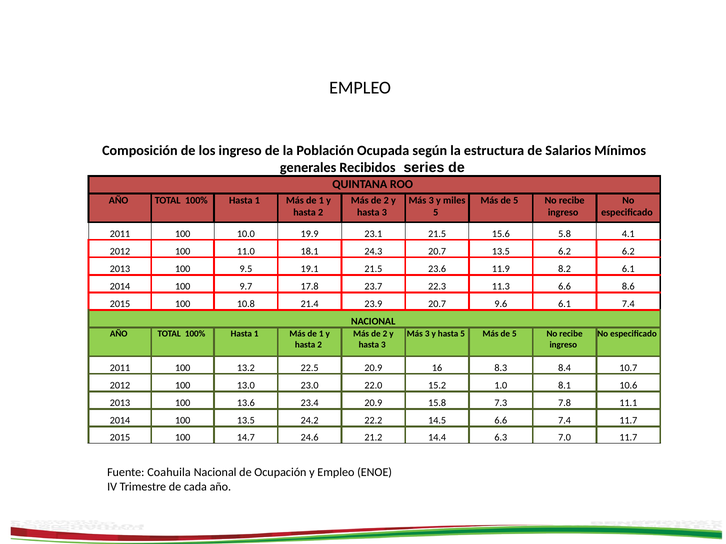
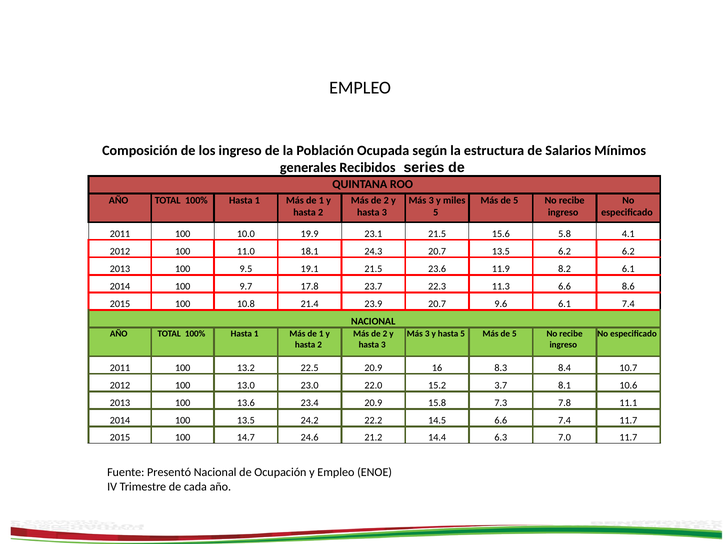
1.0: 1.0 -> 3.7
Coahuila: Coahuila -> Presentó
